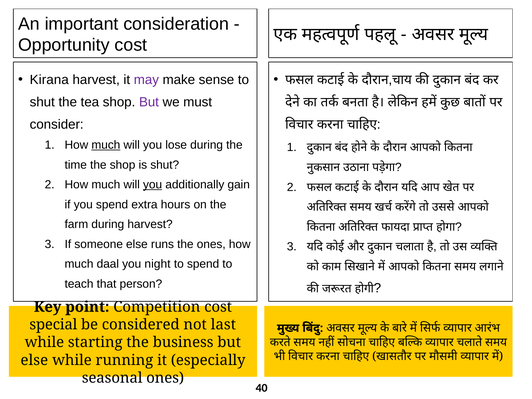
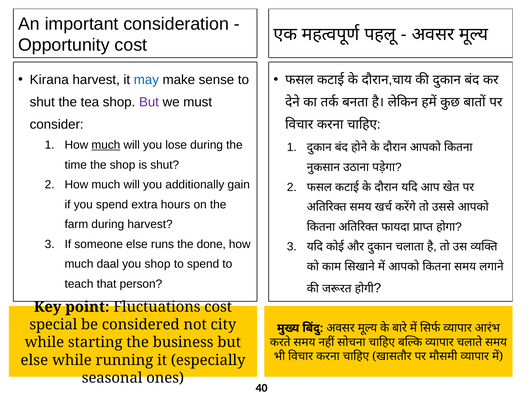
may colour: purple -> blue
you at (153, 185) underline: present -> none
the ones: ones -> done
you night: night -> shop
Competition: Competition -> Fluctuations
last: last -> city
